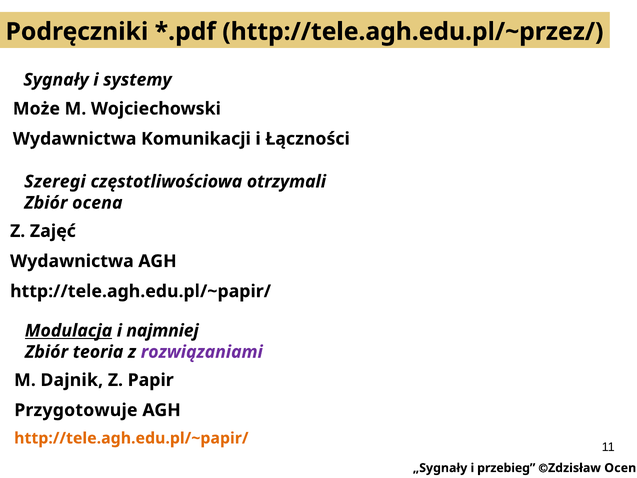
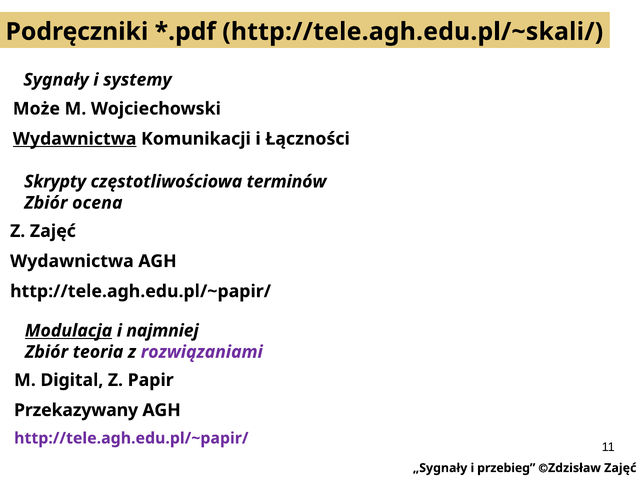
http://tele.agh.edu.pl/~przez/: http://tele.agh.edu.pl/~przez/ -> http://tele.agh.edu.pl/~skali/
Wydawnictwa at (75, 139) underline: none -> present
Szeregi: Szeregi -> Skrypty
otrzymali: otrzymali -> terminów
Dajnik: Dajnik -> Digital
Przygotowuje: Przygotowuje -> Przekazywany
http://tele.agh.edu.pl/~papir/ at (131, 438) colour: orange -> purple
Ocen at (620, 468): Ocen -> Zajęć
